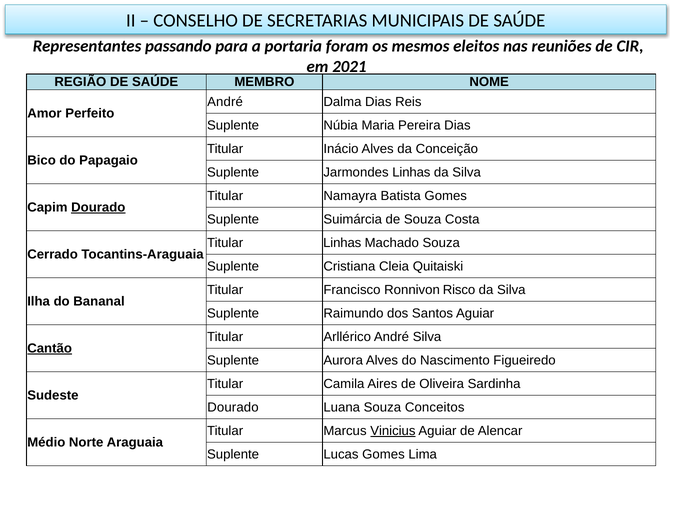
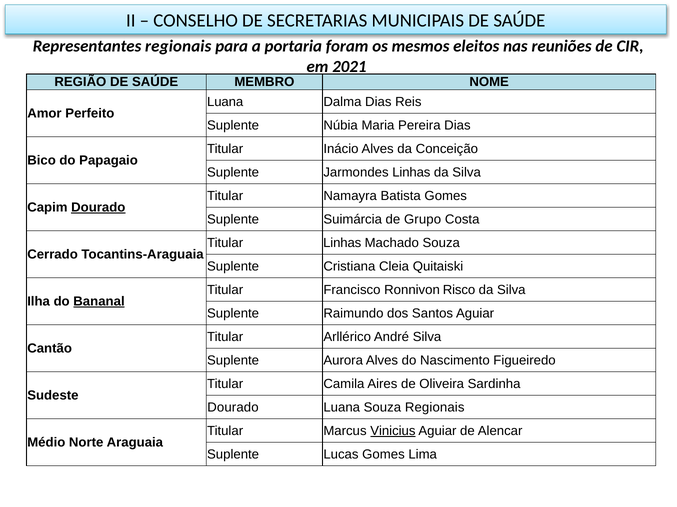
Representantes passando: passando -> regionais
André at (225, 102): André -> Luana
de Souza: Souza -> Grupo
Bananal underline: none -> present
Cantão underline: present -> none
Souza Conceitos: Conceitos -> Regionais
